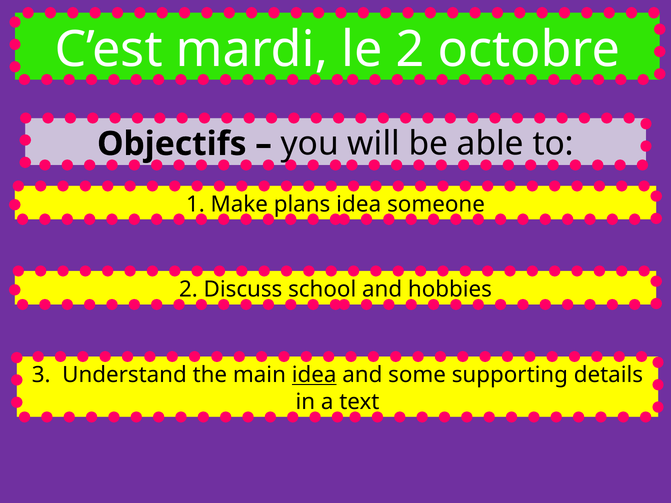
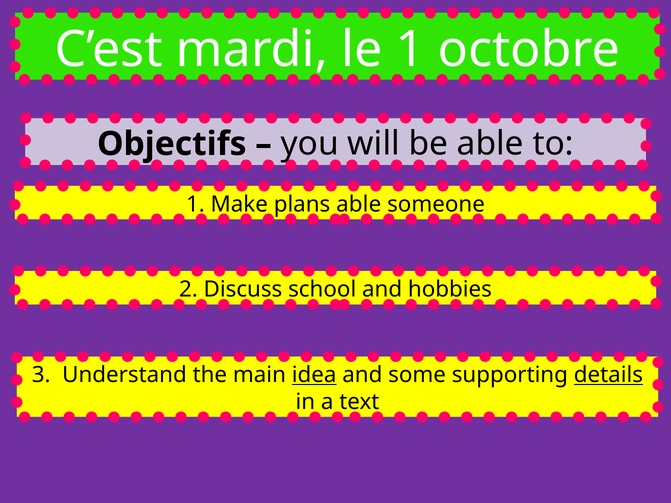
le 2: 2 -> 1
plans idea: idea -> able
details underline: none -> present
